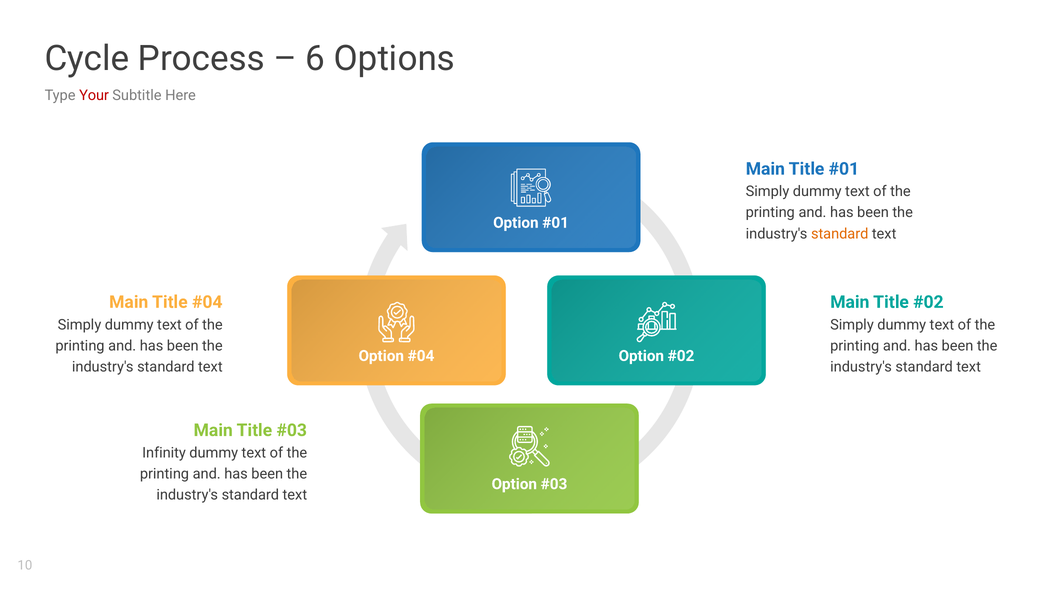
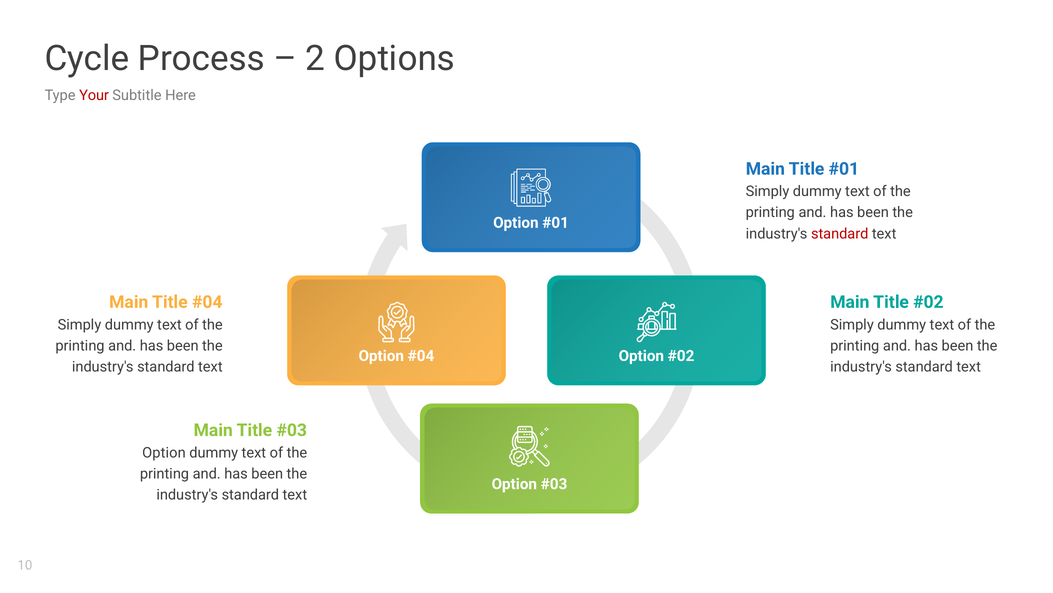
6: 6 -> 2
standard at (840, 233) colour: orange -> red
Infinity at (164, 452): Infinity -> Option
